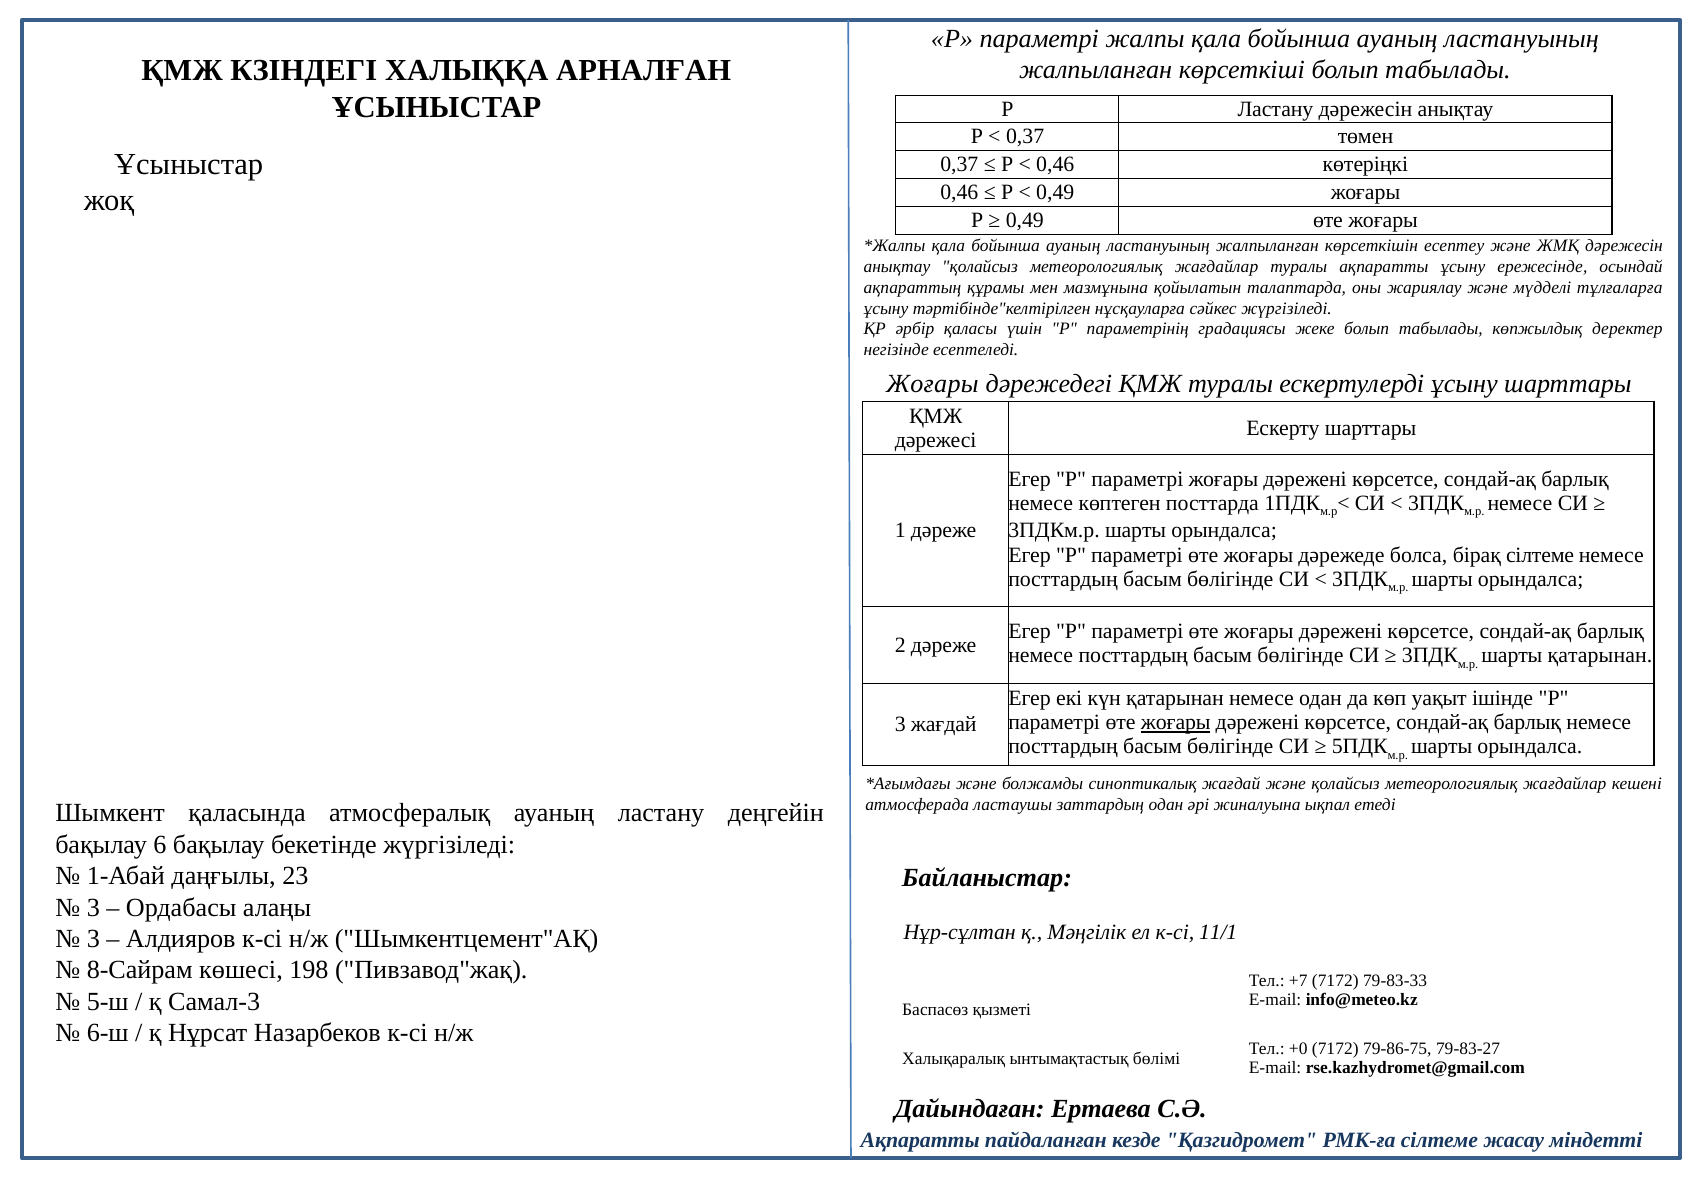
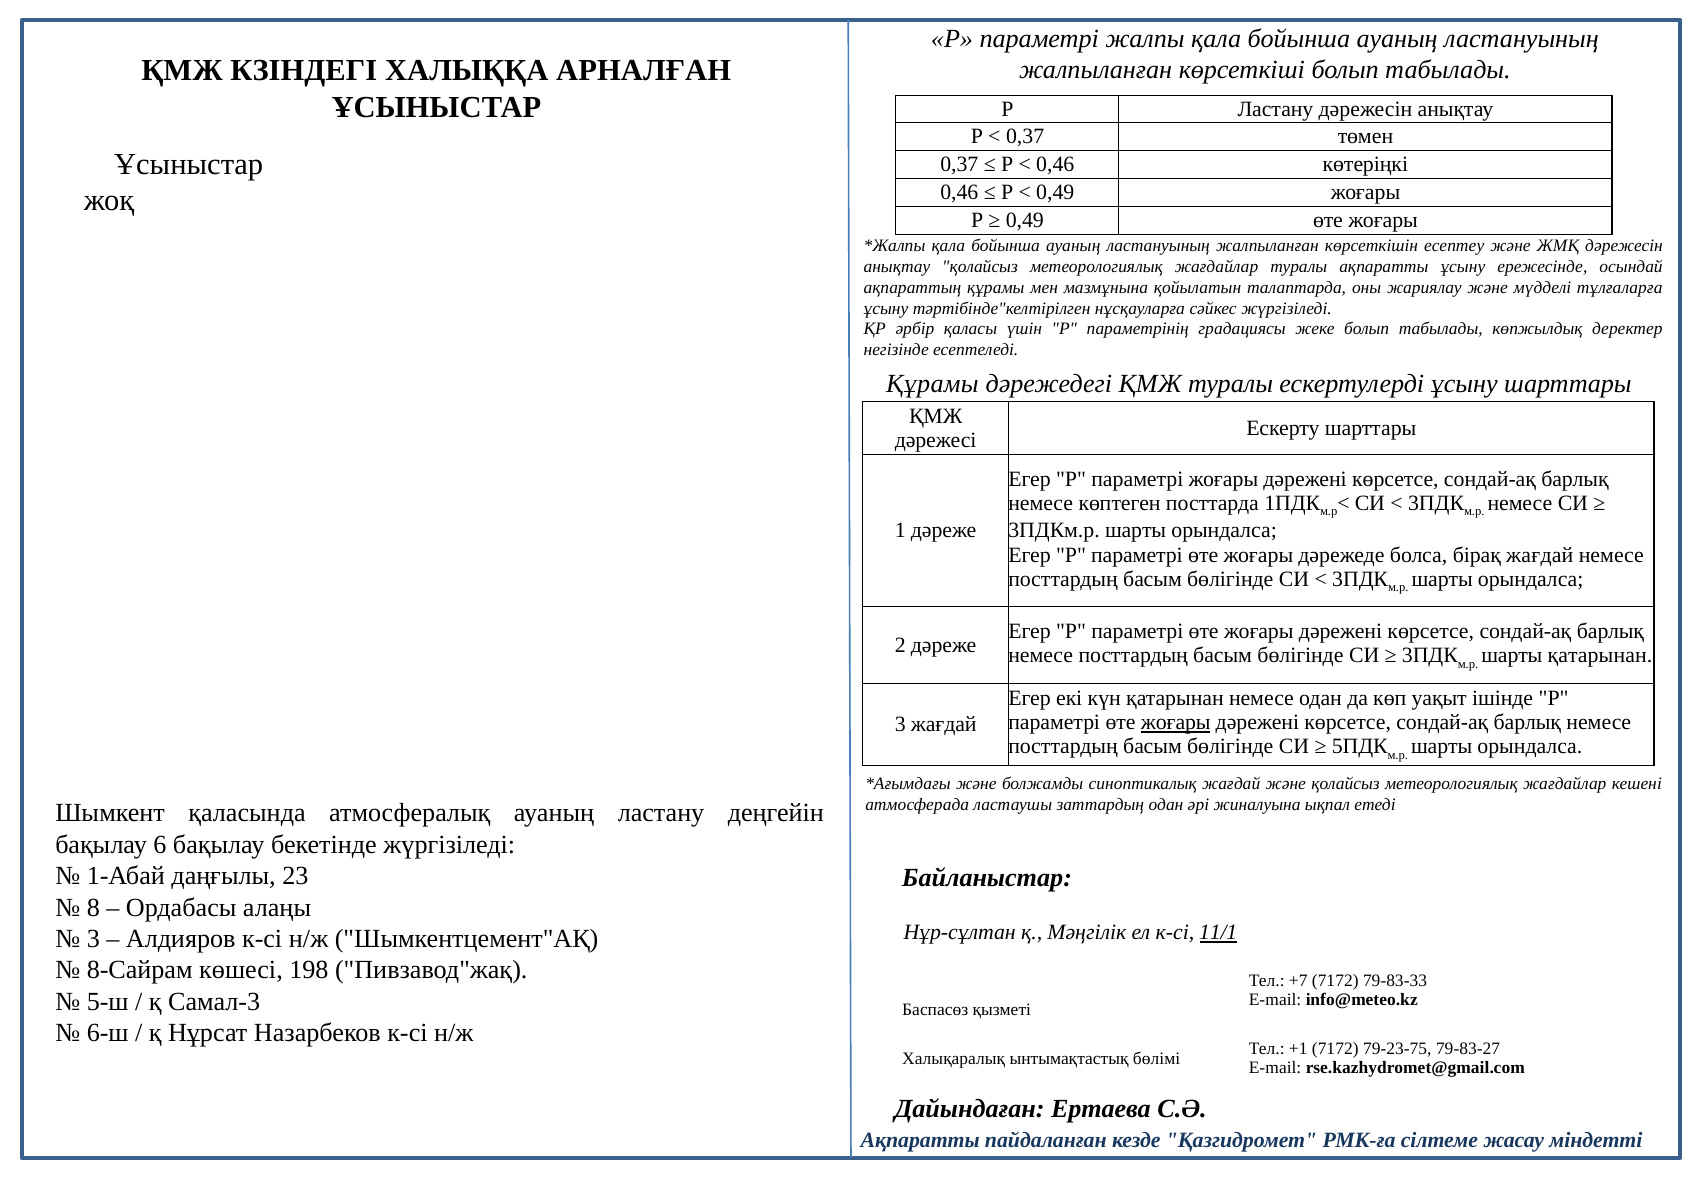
Жоғары at (932, 384): Жоғары -> Құрамы
бірақ сілтеме: сілтеме -> жағдай
3 at (93, 908): 3 -> 8
11/1 underline: none -> present
+0: +0 -> +1
79-86-75: 79-86-75 -> 79-23-75
